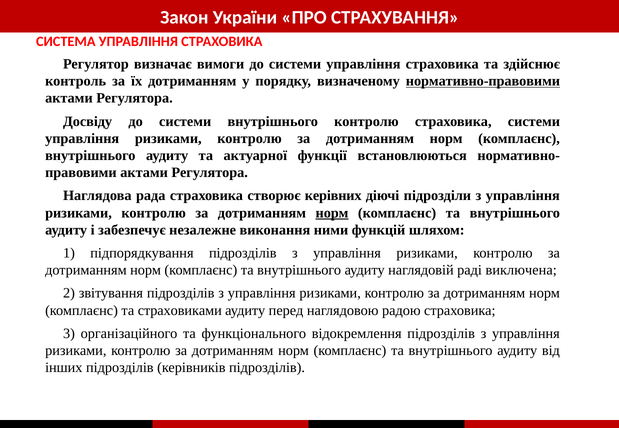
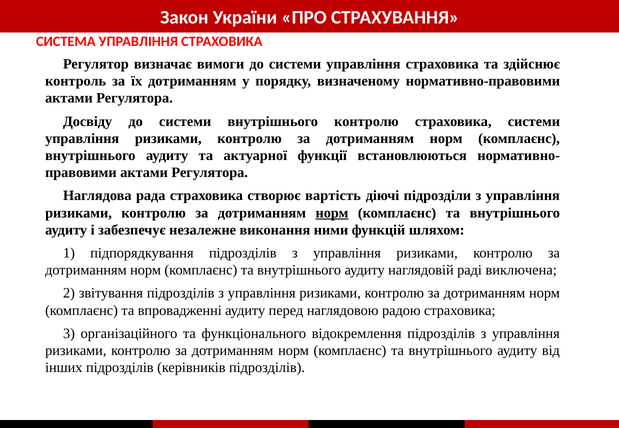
нормативно-правовими underline: present -> none
керівних: керівних -> вартість
страховиками: страховиками -> впровадженні
